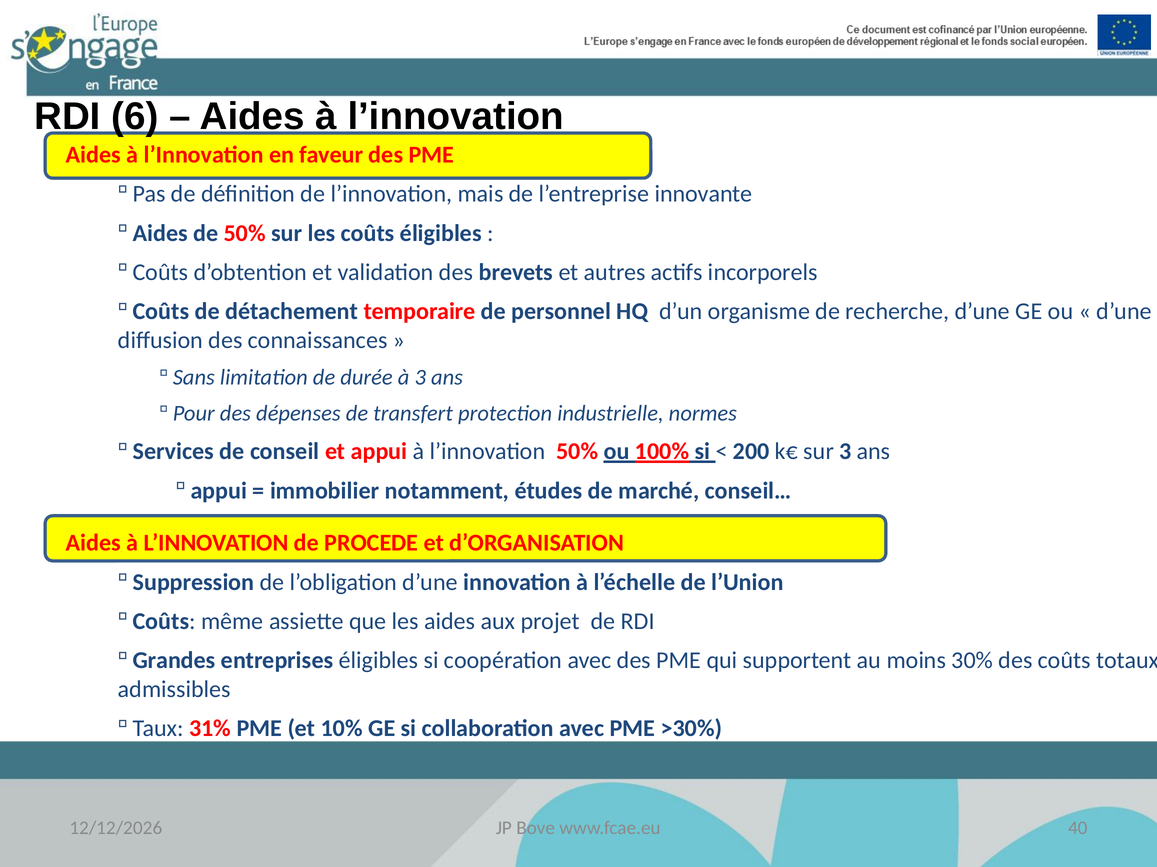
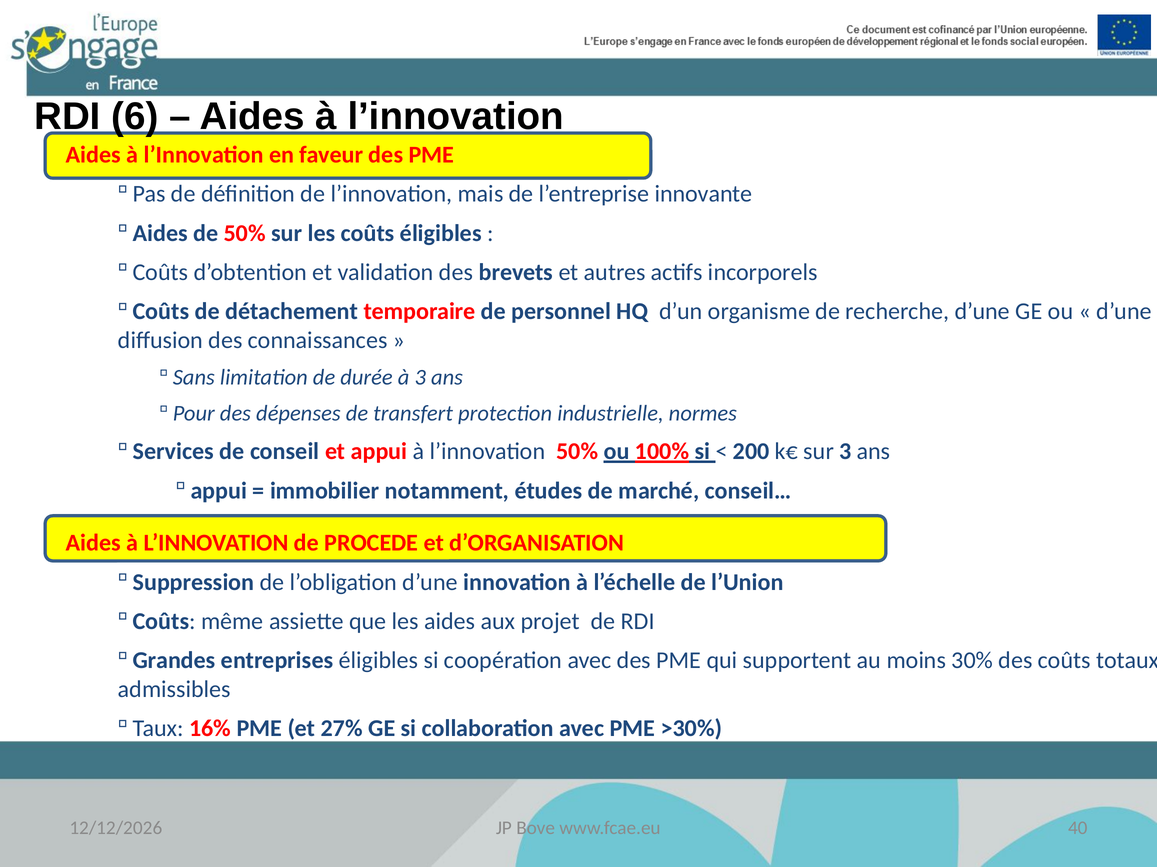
31%: 31% -> 16%
10%: 10% -> 27%
